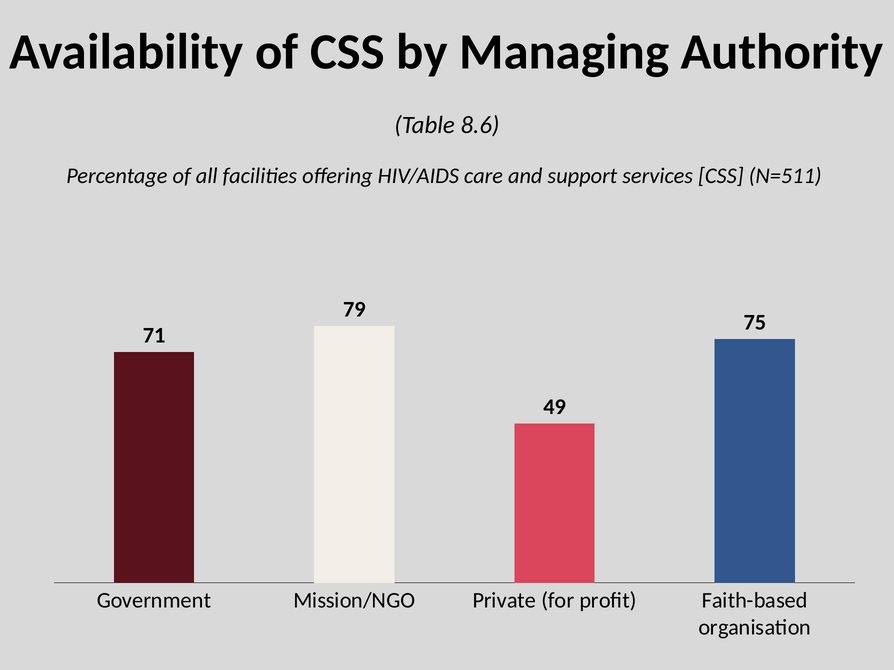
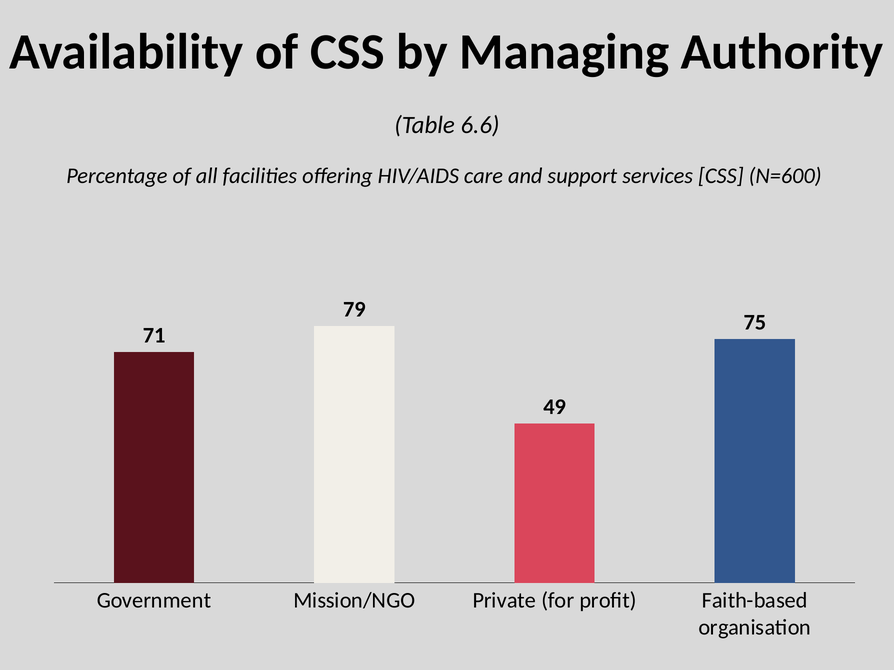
8.6: 8.6 -> 6.6
N=511: N=511 -> N=600
